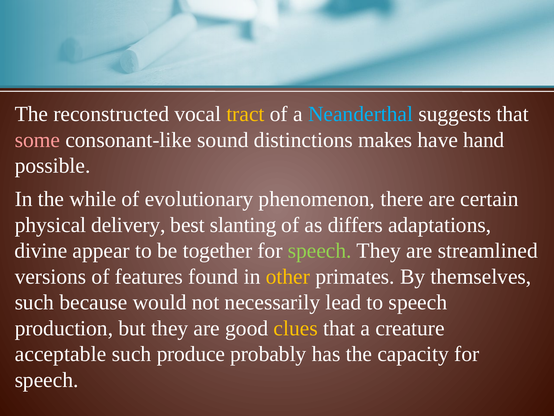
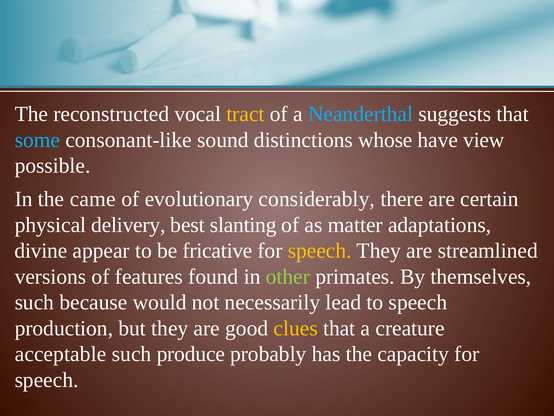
some colour: pink -> light blue
makes: makes -> whose
hand: hand -> view
while: while -> came
phenomenon: phenomenon -> considerably
differs: differs -> matter
together: together -> fricative
speech at (320, 250) colour: light green -> yellow
other colour: yellow -> light green
